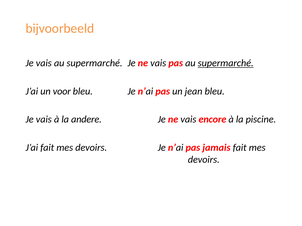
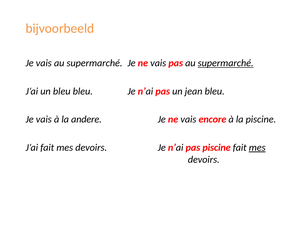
un voor: voor -> bleu
pas jamais: jamais -> piscine
mes at (257, 148) underline: none -> present
